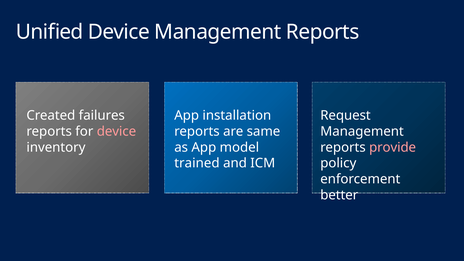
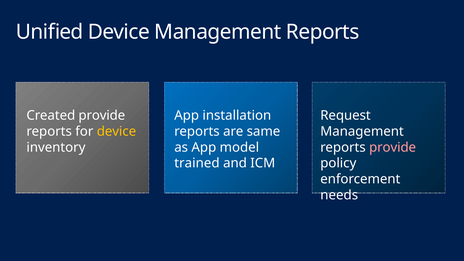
Created failures: failures -> provide
device at (116, 131) colour: pink -> yellow
better: better -> needs
